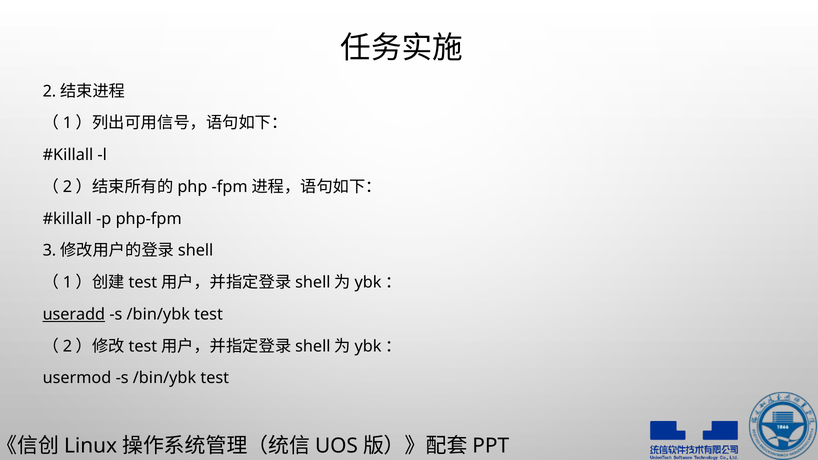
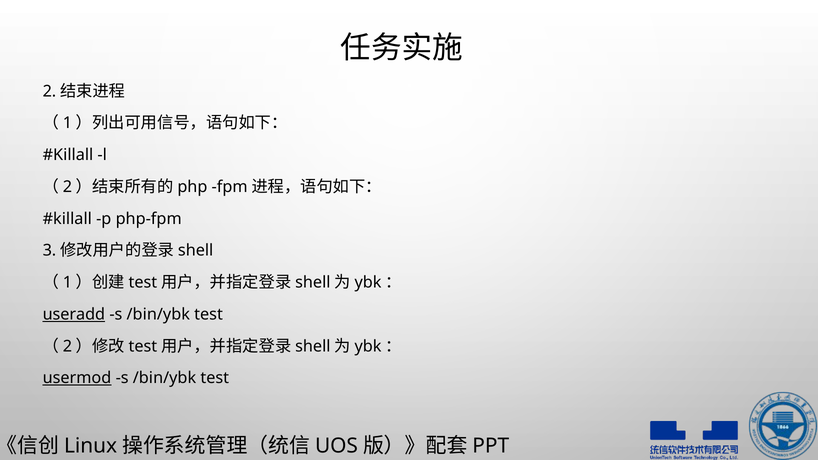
usermod underline: none -> present
